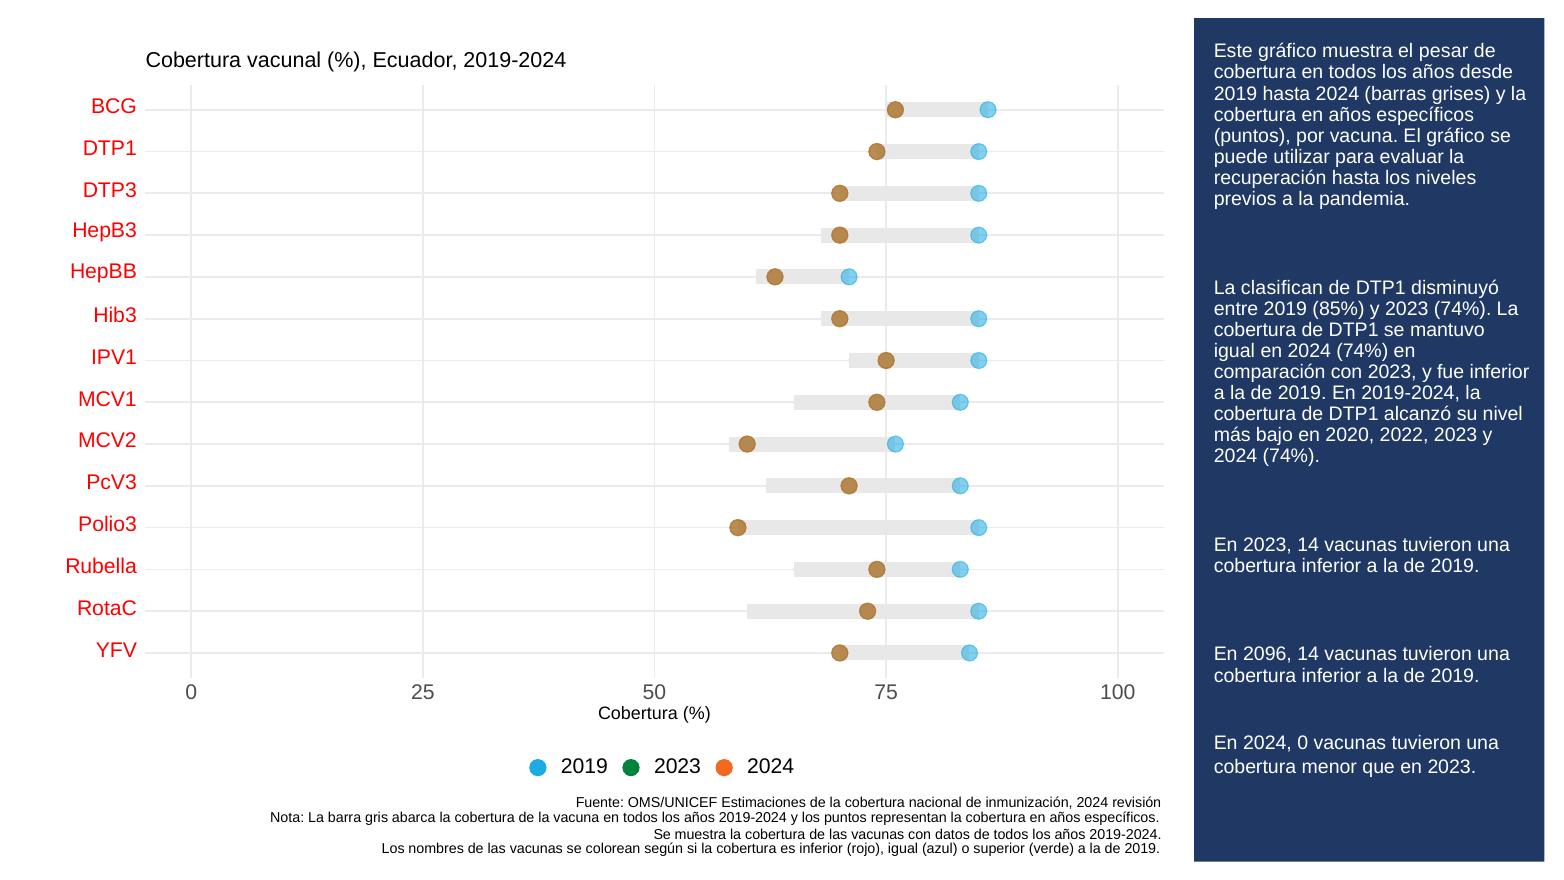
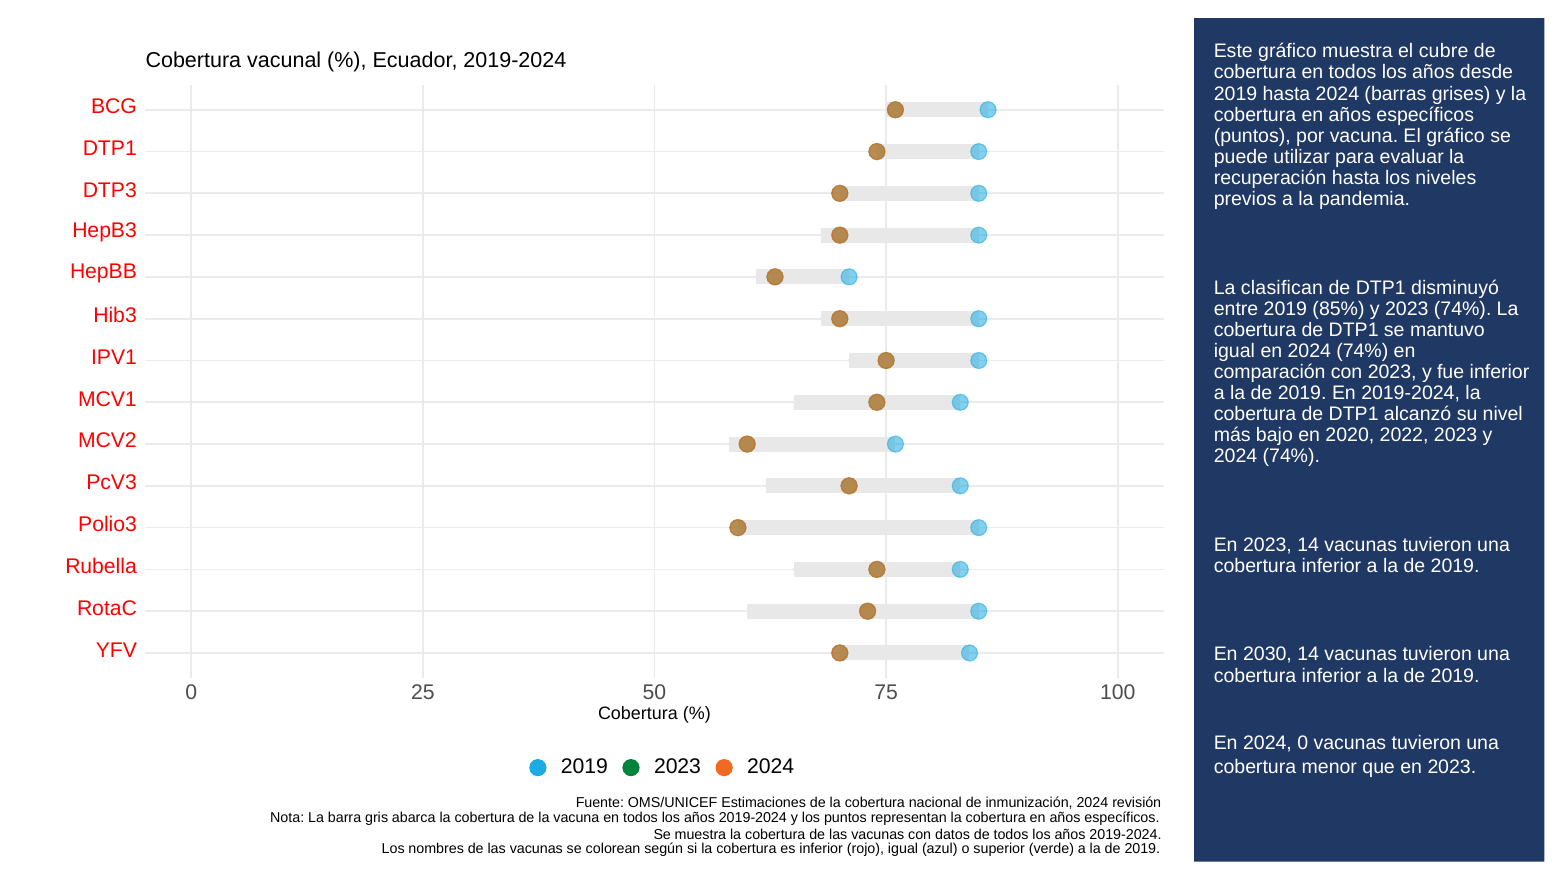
pesar: pesar -> cubre
2096: 2096 -> 2030
